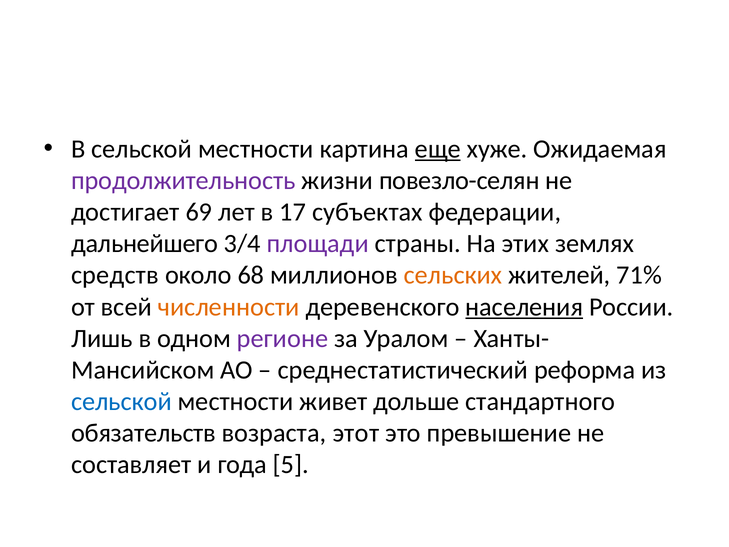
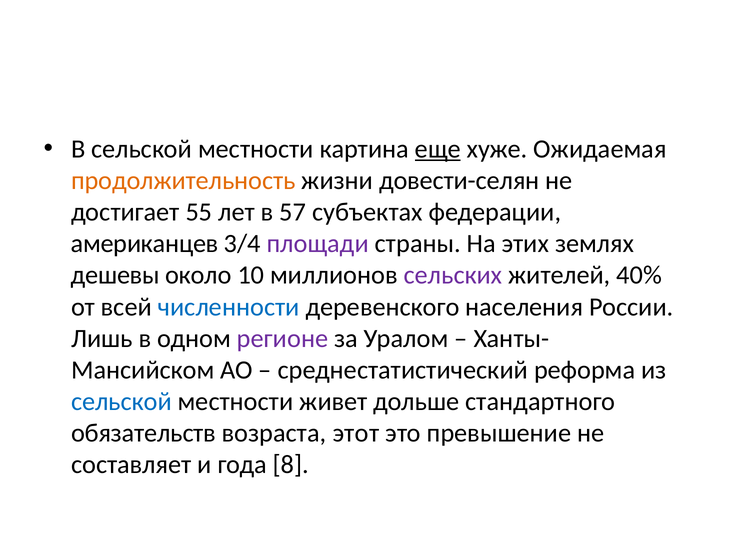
продолжительность colour: purple -> orange
повезло-селян: повезло-селян -> довести-селян
69: 69 -> 55
17: 17 -> 57
дальнейшего: дальнейшего -> американцев
средств: средств -> дешевы
68: 68 -> 10
сельских colour: orange -> purple
71%: 71% -> 40%
численности colour: orange -> blue
населения underline: present -> none
5: 5 -> 8
